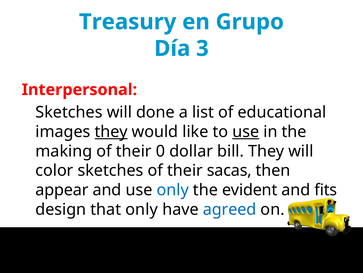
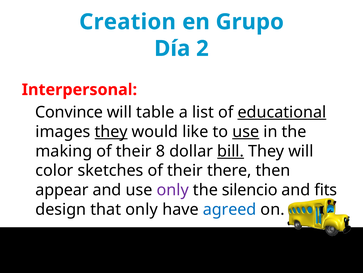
Treasury: Treasury -> Creation
3: 3 -> 2
Sketches at (69, 112): Sketches -> Convince
done: done -> table
educational underline: none -> present
0: 0 -> 8
bill underline: none -> present
sacas: sacas -> there
only at (173, 190) colour: blue -> purple
evident: evident -> silencio
